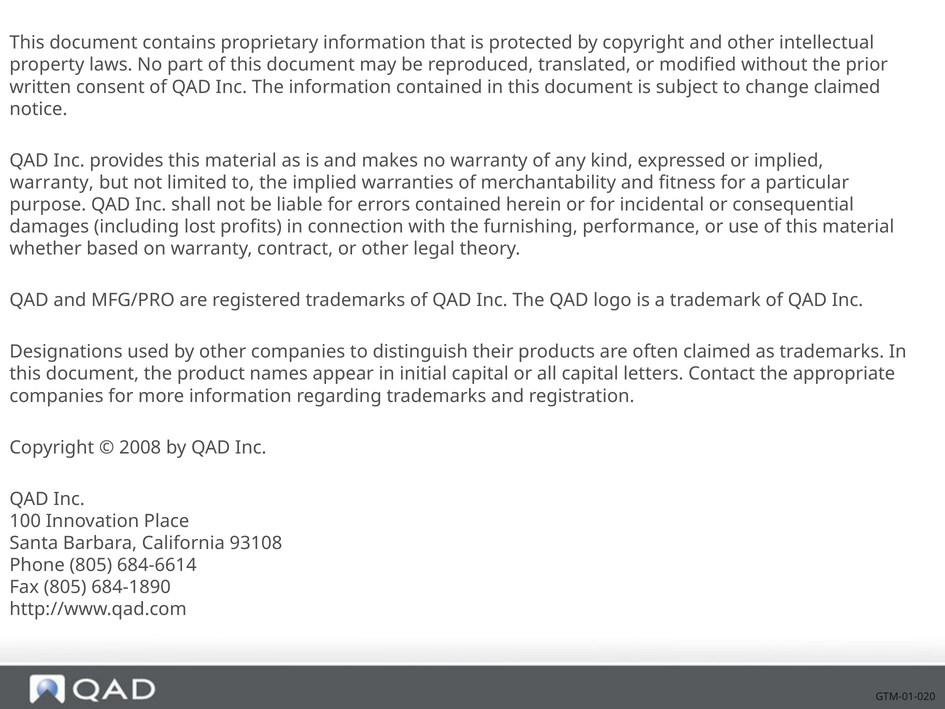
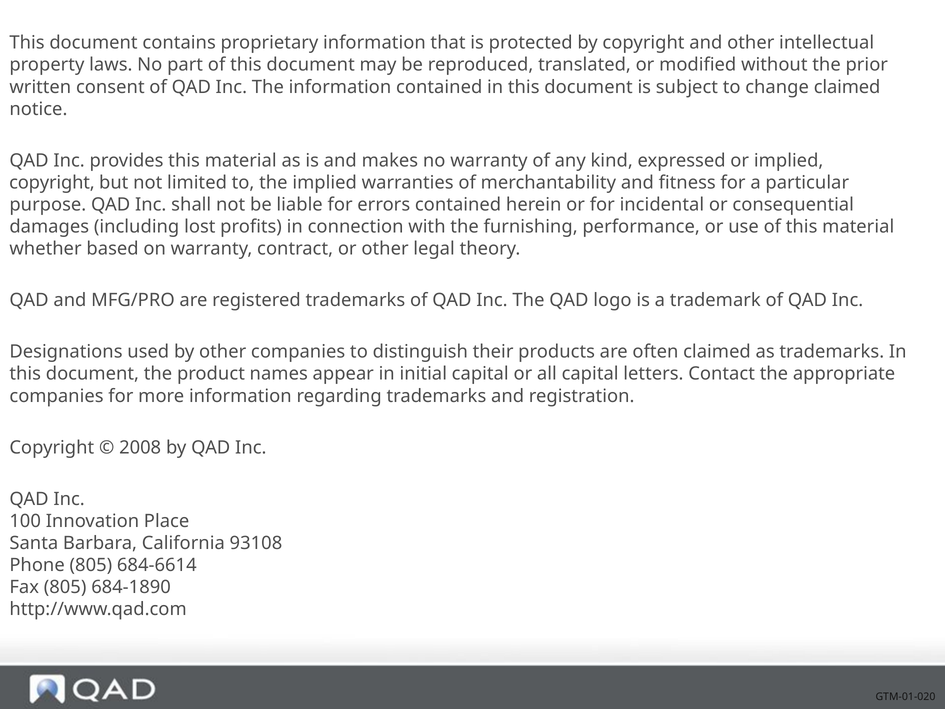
warranty at (52, 183): warranty -> copyright
